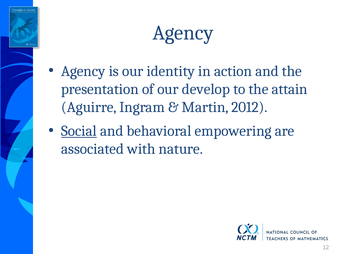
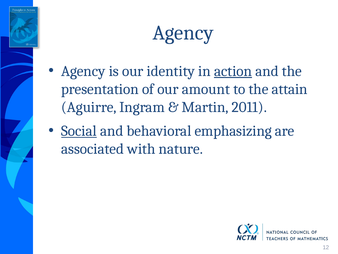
action underline: none -> present
develop: develop -> amount
2012: 2012 -> 2011
empowering: empowering -> emphasizing
